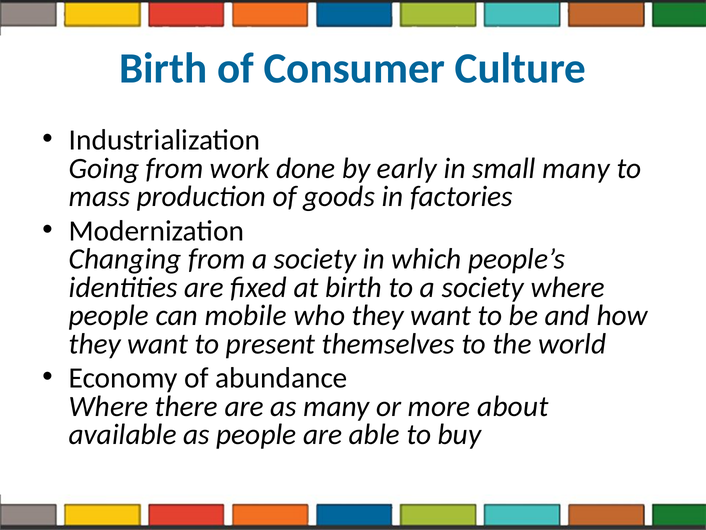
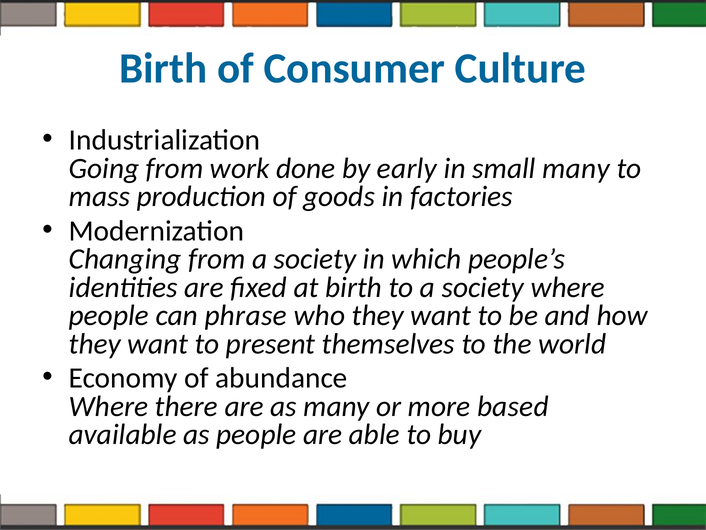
mobile: mobile -> phrase
about: about -> based
